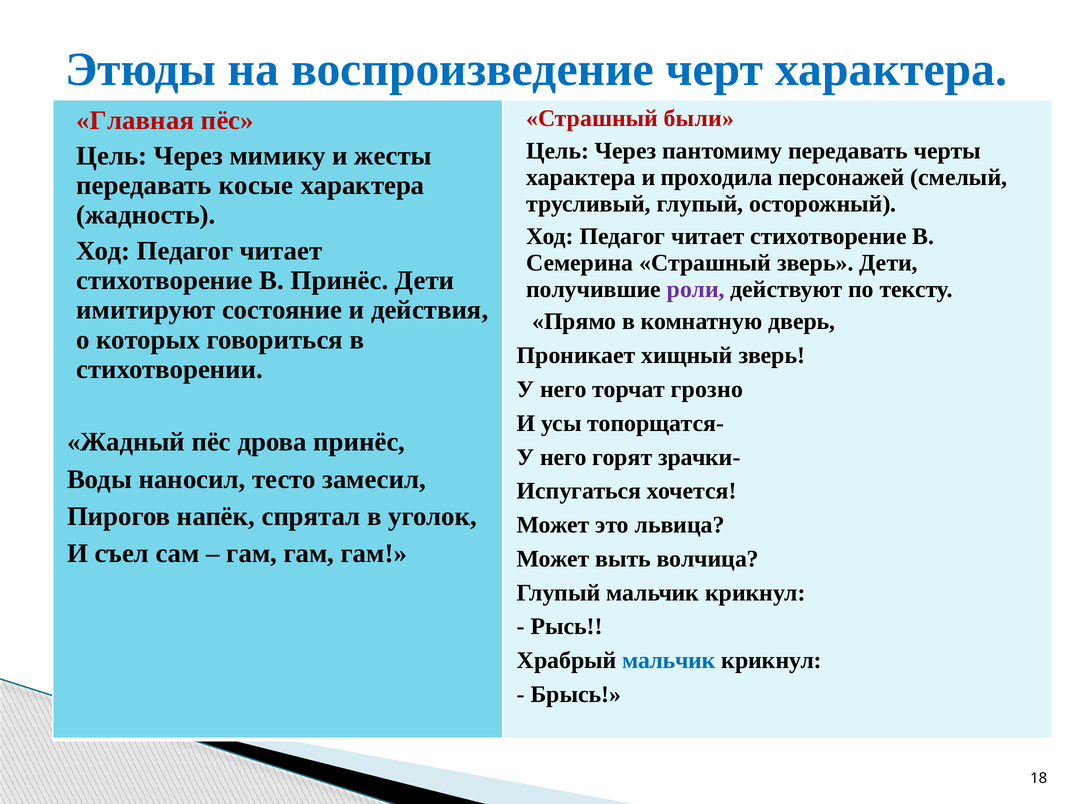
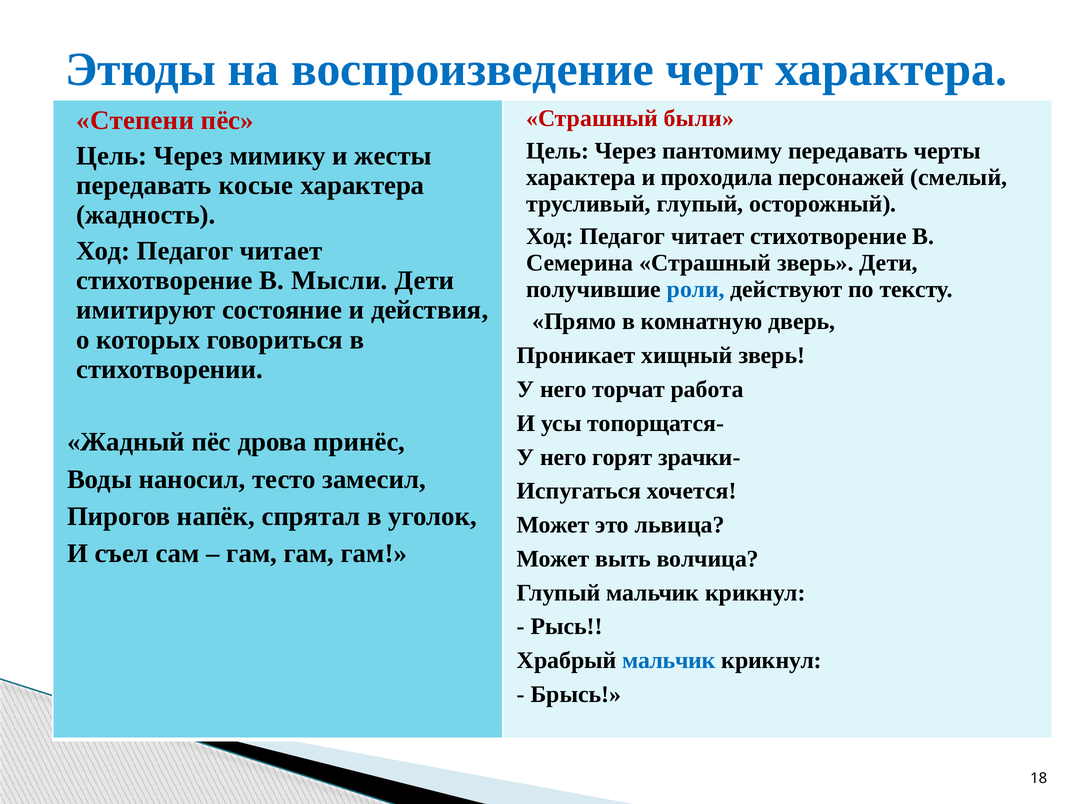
Главная: Главная -> Степени
В Принёс: Принёс -> Мысли
роли colour: purple -> blue
грозно: грозно -> работа
